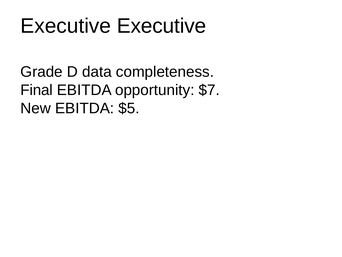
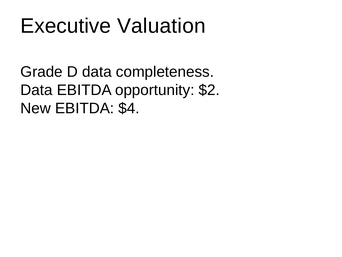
Executive Executive: Executive -> Valuation
Final at (37, 90): Final -> Data
$7: $7 -> $2
$5: $5 -> $4
